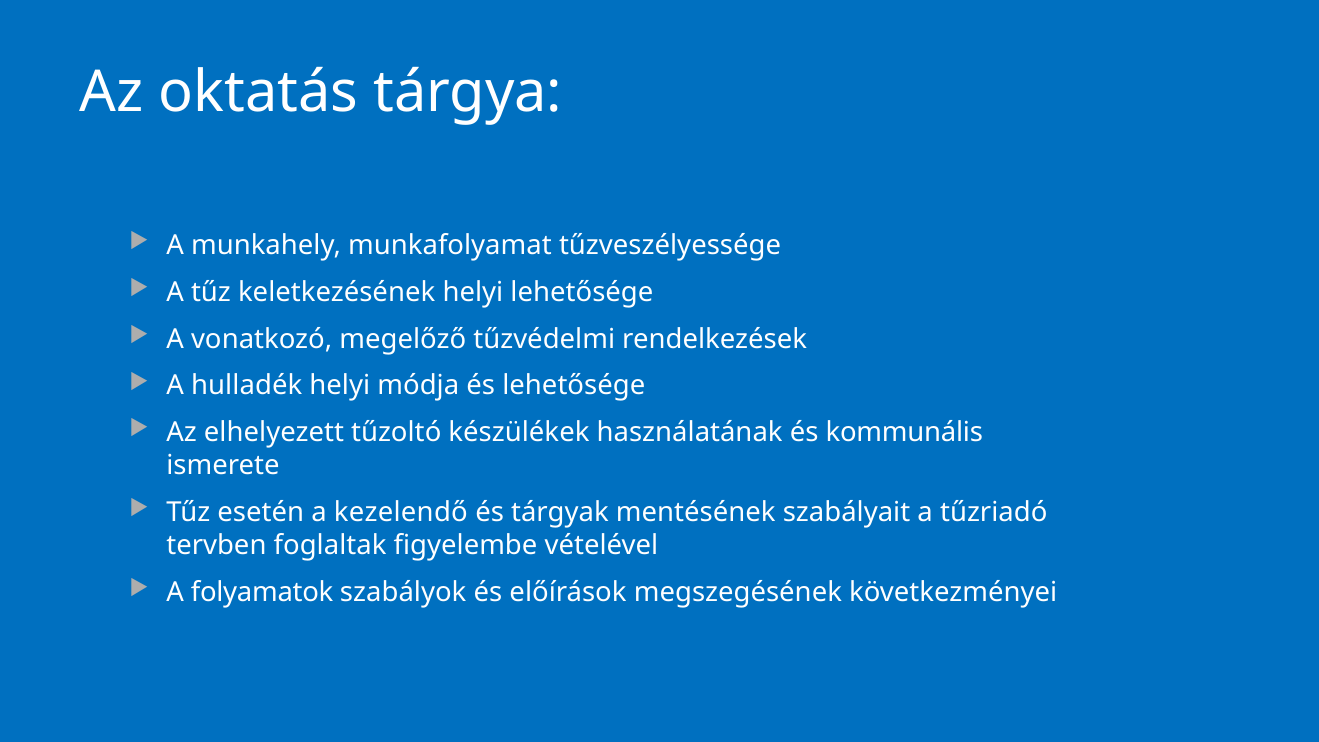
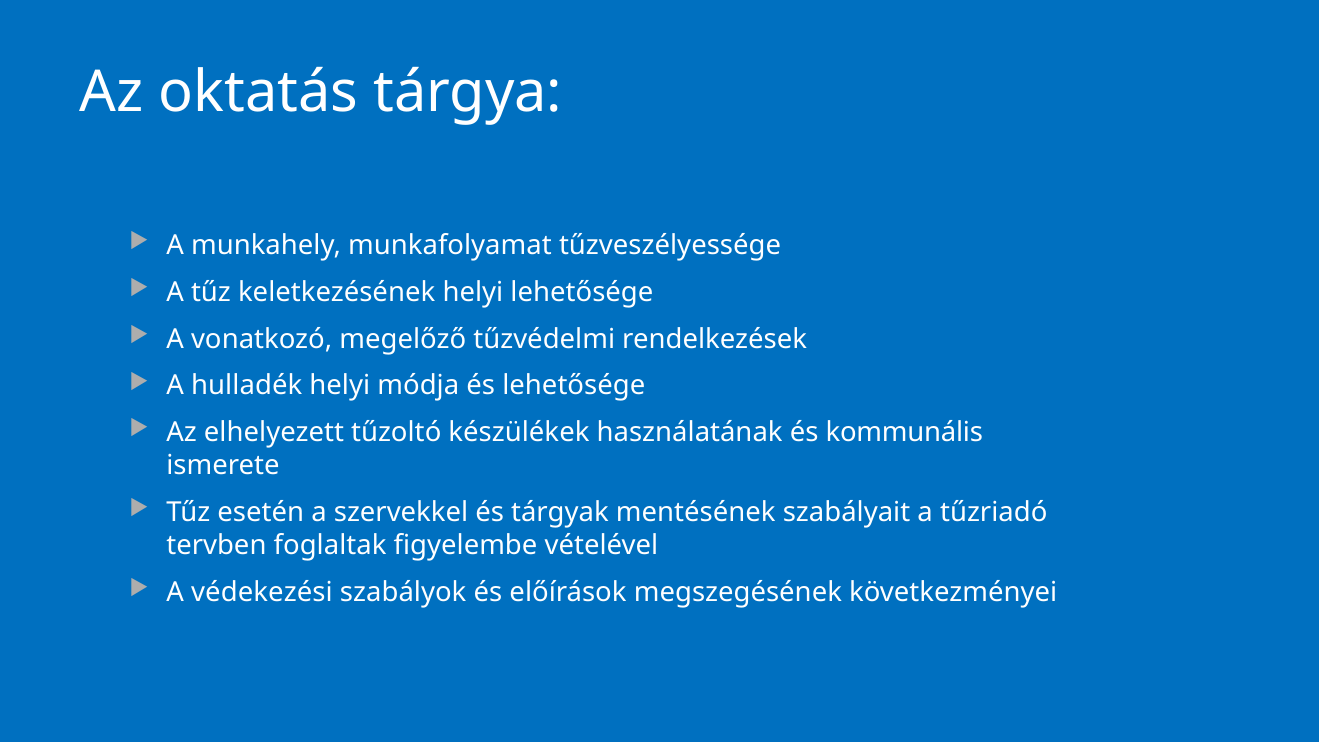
kezelendő: kezelendő -> szervekkel
folyamatok: folyamatok -> védekezési
